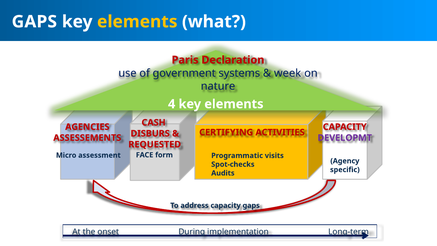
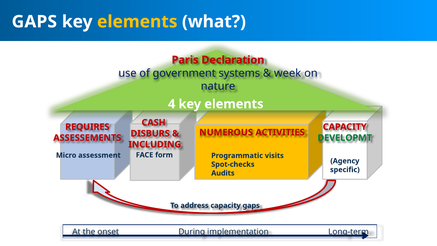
AGENCIES: AGENCIES -> REQUIRES
CERTIFYING: CERTIFYING -> NUMEROUS
DEVELOPMT colour: purple -> green
REQUESTED: REQUESTED -> INCLUDING
